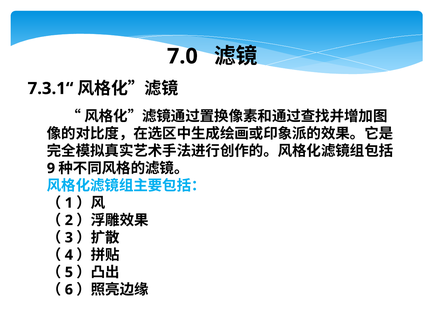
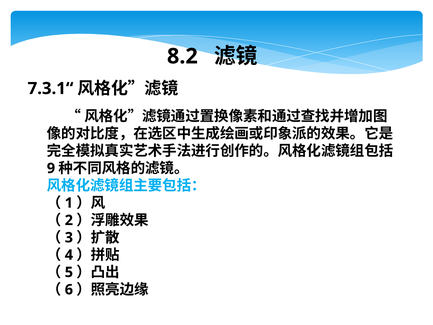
7.0: 7.0 -> 8.2
